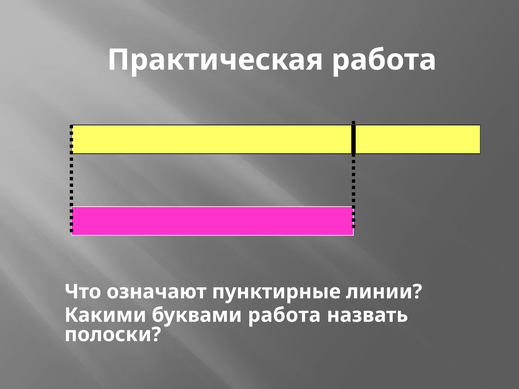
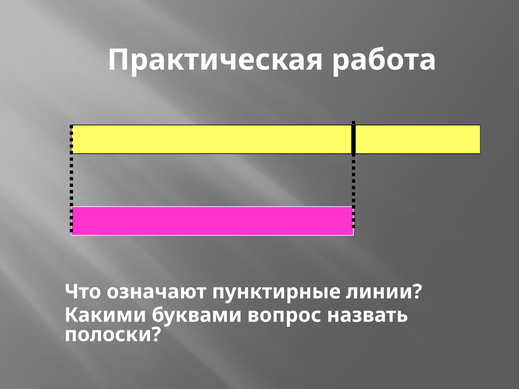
буквами работа: работа -> вопрос
